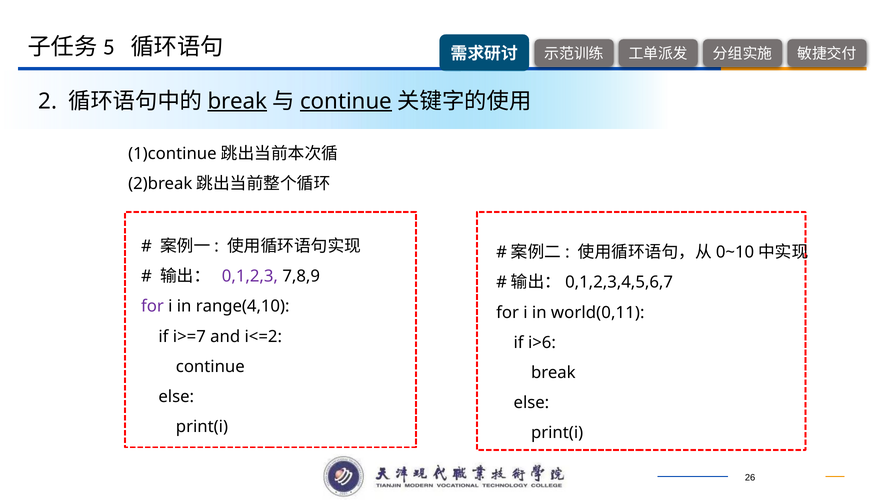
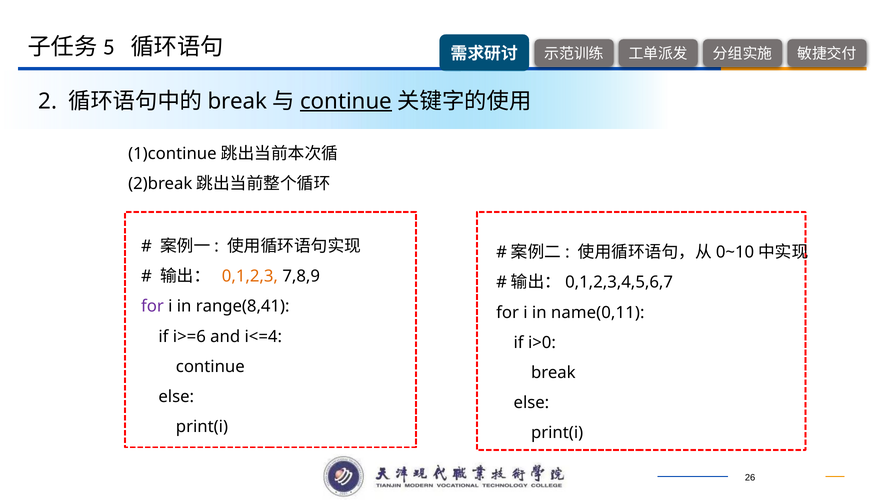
break at (237, 101) underline: present -> none
0,1,2,3 colour: purple -> orange
range(4,10: range(4,10 -> range(8,41
world(0,11: world(0,11 -> name(0,11
i>=7: i>=7 -> i>=6
i<=2: i<=2 -> i<=4
i>6: i>6 -> i>0
